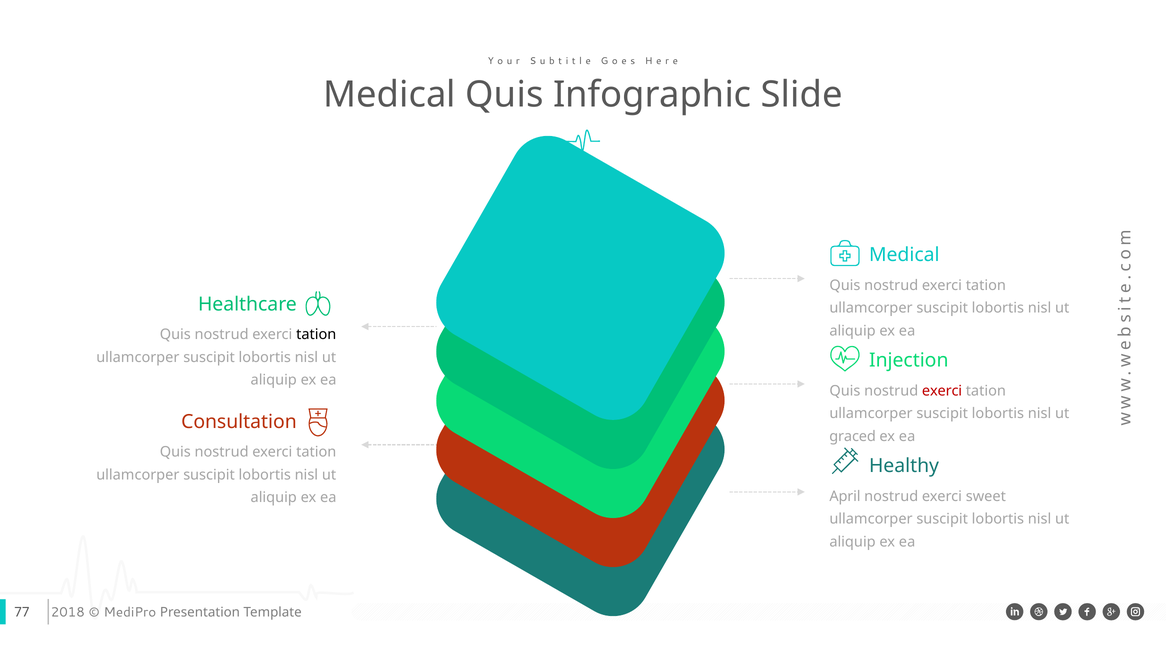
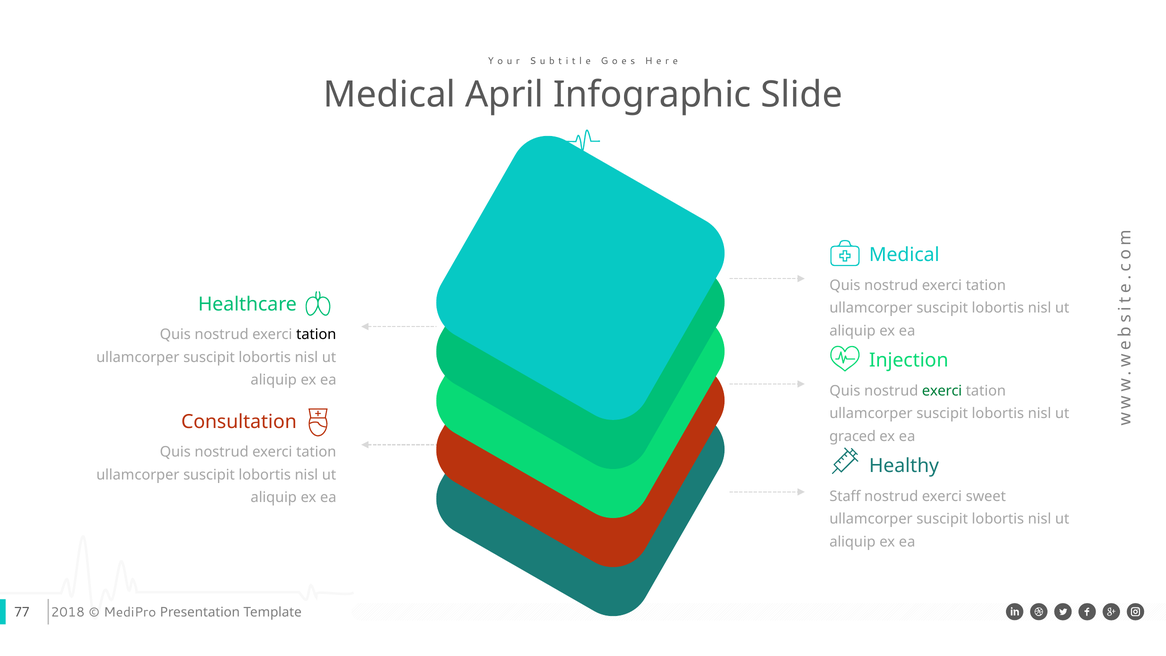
Medical Quis: Quis -> April
exerci at (942, 391) colour: red -> green
April: April -> Staff
